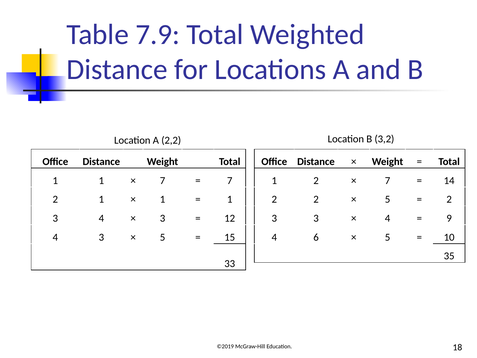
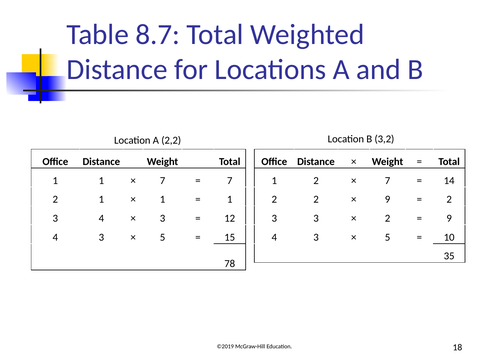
7.9: 7.9 -> 8.7
5 at (388, 199): 5 -> 9
4 at (388, 218): 4 -> 2
6 at (316, 237): 6 -> 3
33: 33 -> 78
